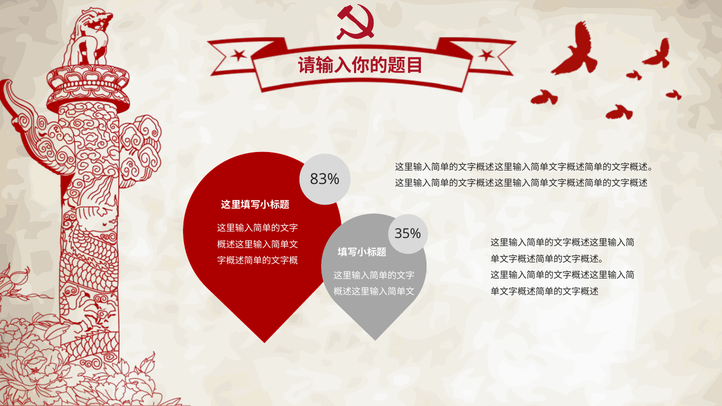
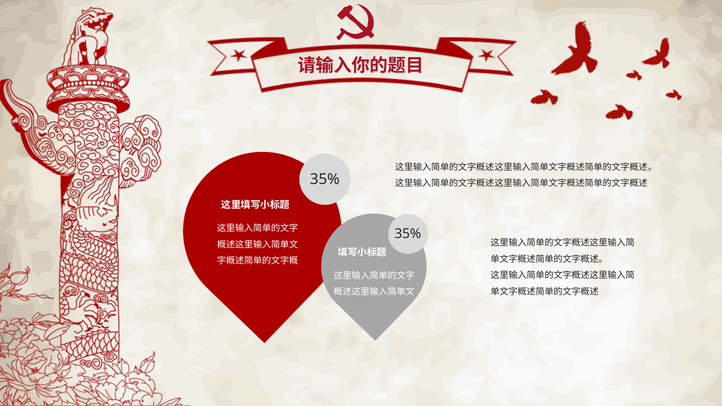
83% at (325, 179): 83% -> 35%
